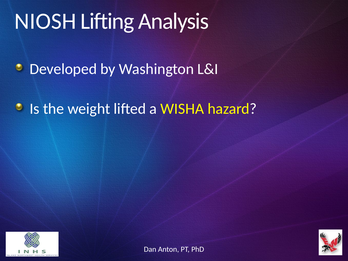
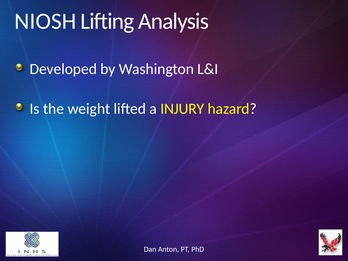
WISHA: WISHA -> INJURY
